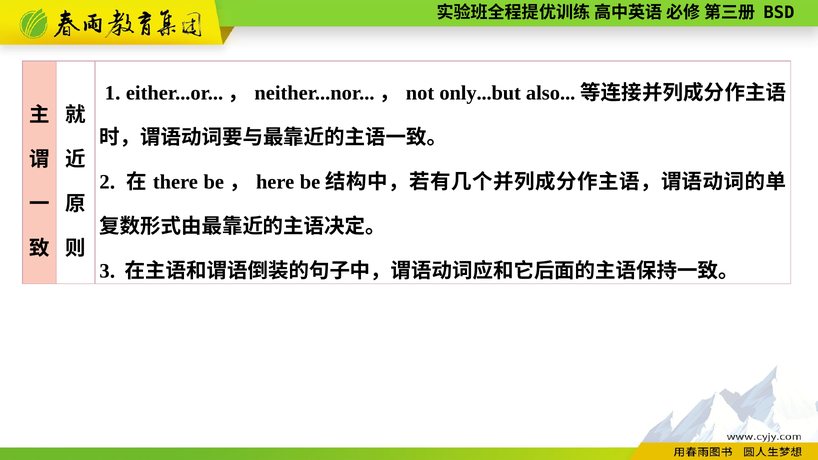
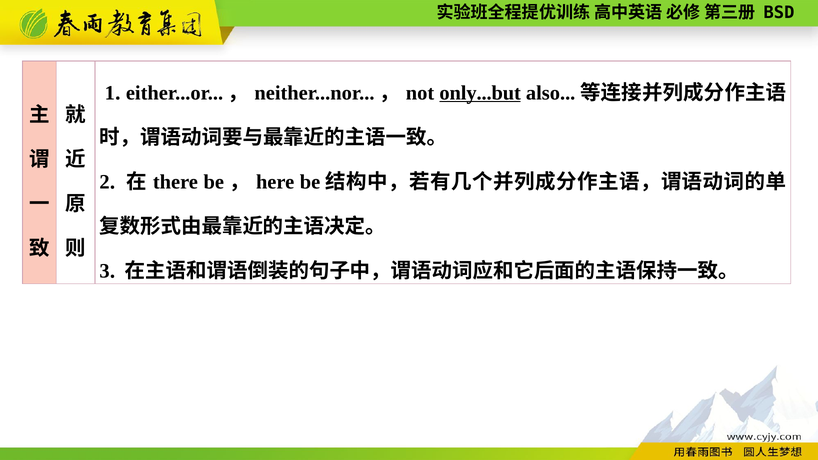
only...but underline: none -> present
